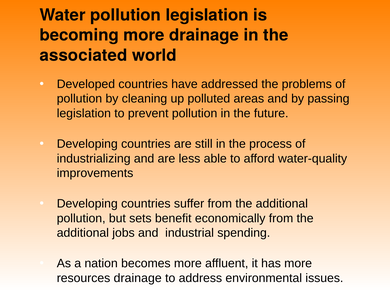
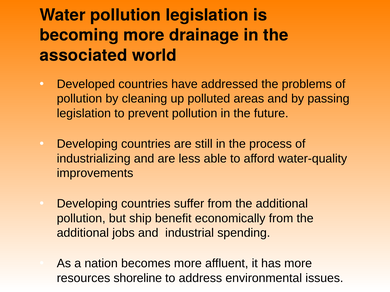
sets: sets -> ship
resources drainage: drainage -> shoreline
